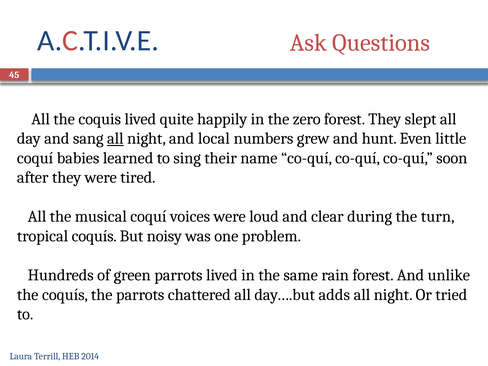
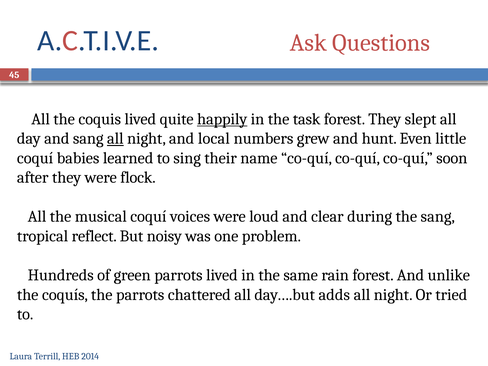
happily underline: none -> present
zero: zero -> task
tired: tired -> flock
the turn: turn -> sang
tropical coquís: coquís -> reflect
